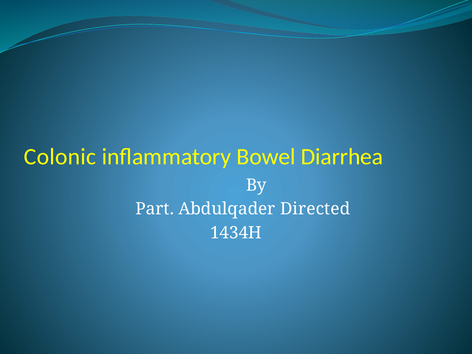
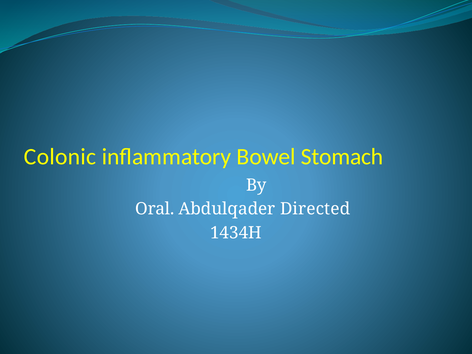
Diarrhea: Diarrhea -> Stomach
Part: Part -> Oral
